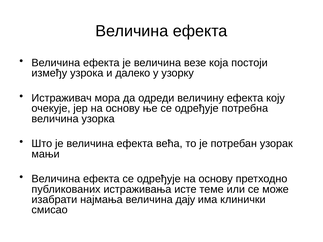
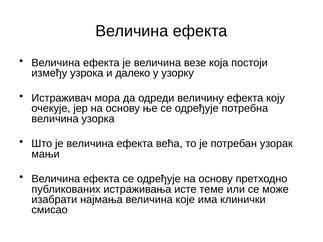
дају: дају -> које
